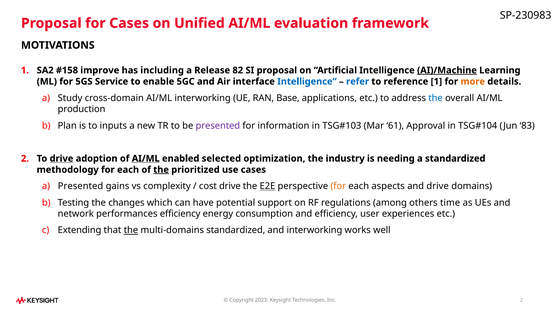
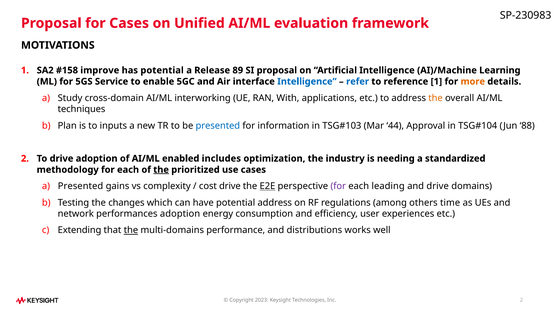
has including: including -> potential
82: 82 -> 89
AI)/Machine underline: present -> none
Base: Base -> With
the at (436, 98) colour: blue -> orange
production: production -> techniques
presented at (218, 126) colour: purple -> blue
61: 61 -> 44
83: 83 -> 88
drive at (61, 159) underline: present -> none
AI/ML at (146, 159) underline: present -> none
selected: selected -> includes
for at (338, 186) colour: orange -> purple
aspects: aspects -> leading
potential support: support -> address
performances efficiency: efficiency -> adoption
multi-domains standardized: standardized -> performance
and interworking: interworking -> distributions
